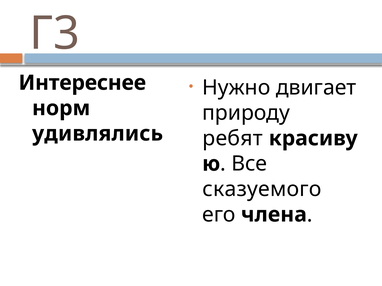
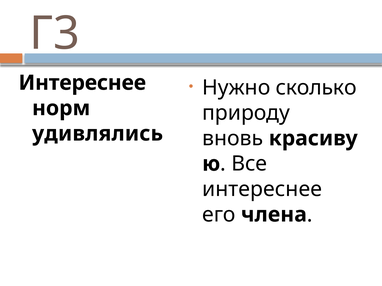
двигает: двигает -> сколько
ребят: ребят -> вновь
сказуемого at (262, 189): сказуемого -> интереснее
